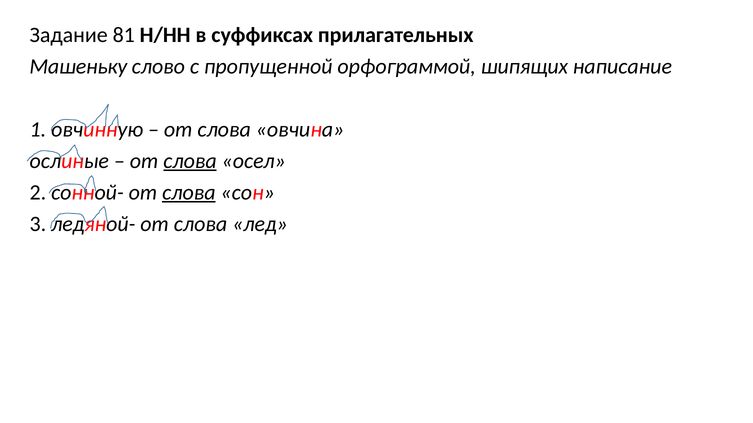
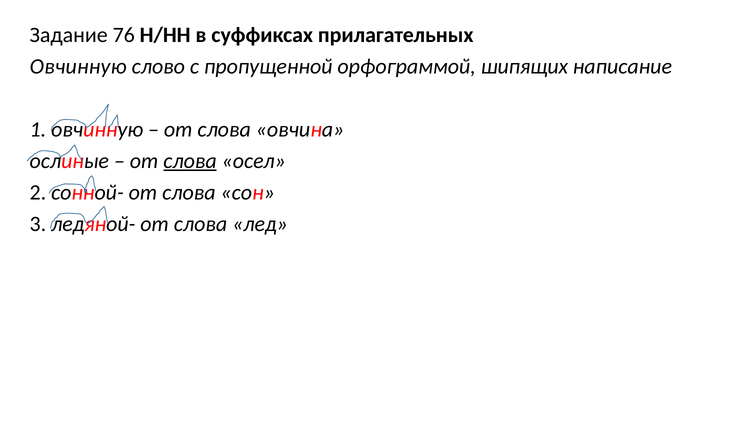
81: 81 -> 76
Машеньку at (78, 67): Машеньку -> Овчинную
слова at (189, 193) underline: present -> none
